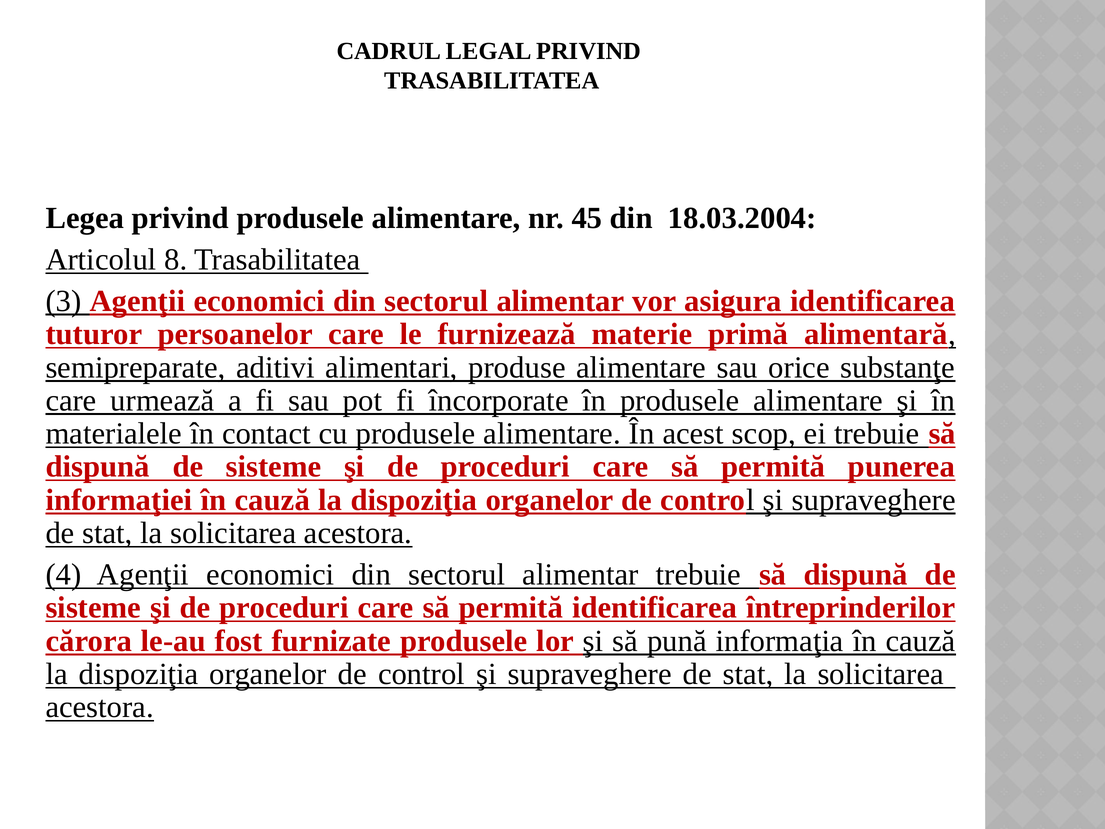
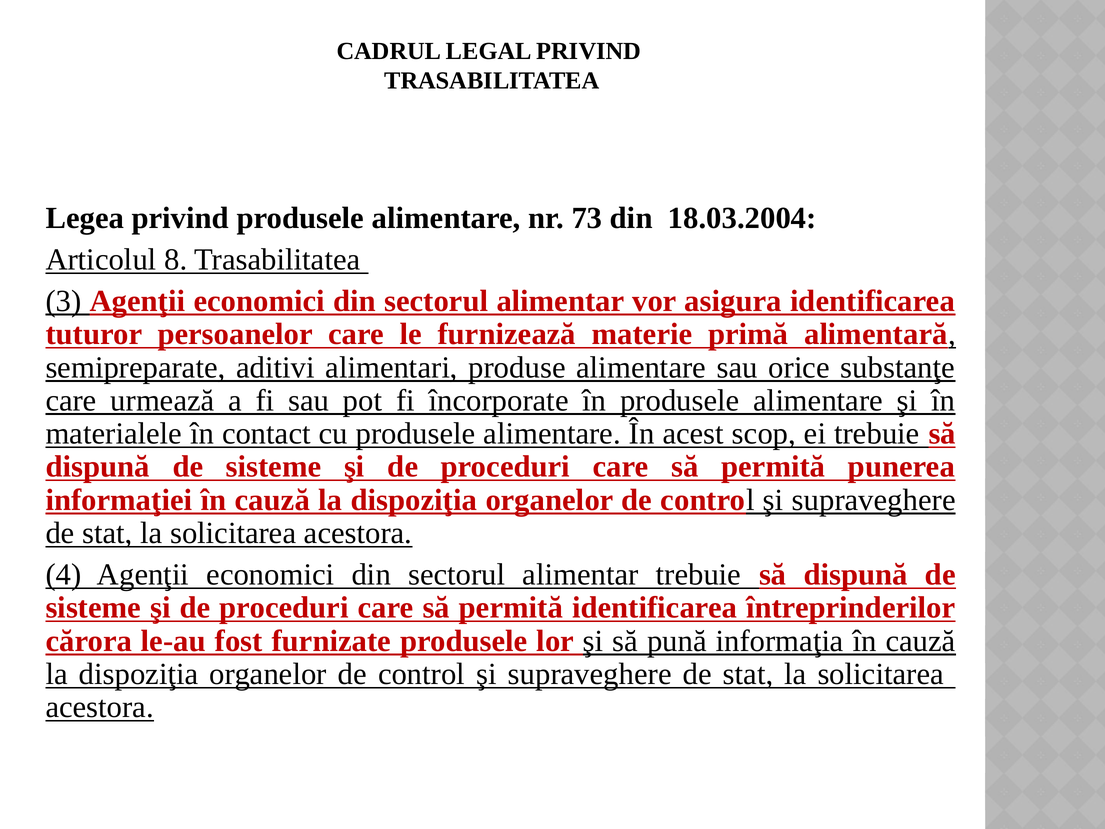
45: 45 -> 73
